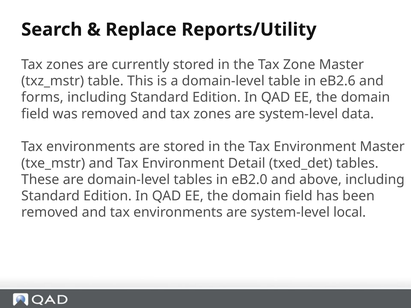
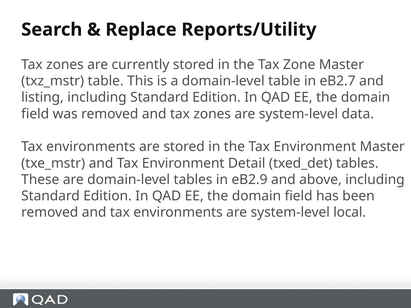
eB2.6: eB2.6 -> eB2.7
forms: forms -> listing
eB2.0: eB2.0 -> eB2.9
